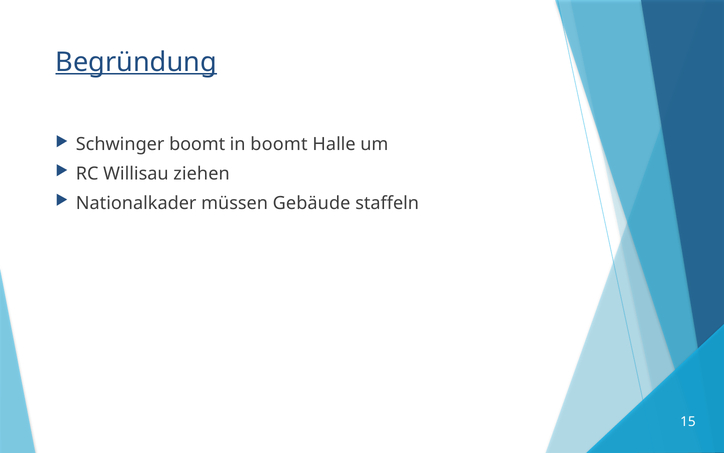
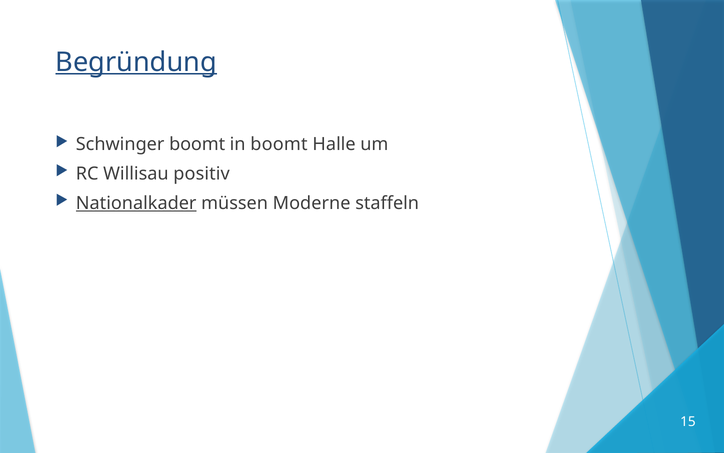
ziehen: ziehen -> positiv
Nationalkader underline: none -> present
Gebäude: Gebäude -> Moderne
